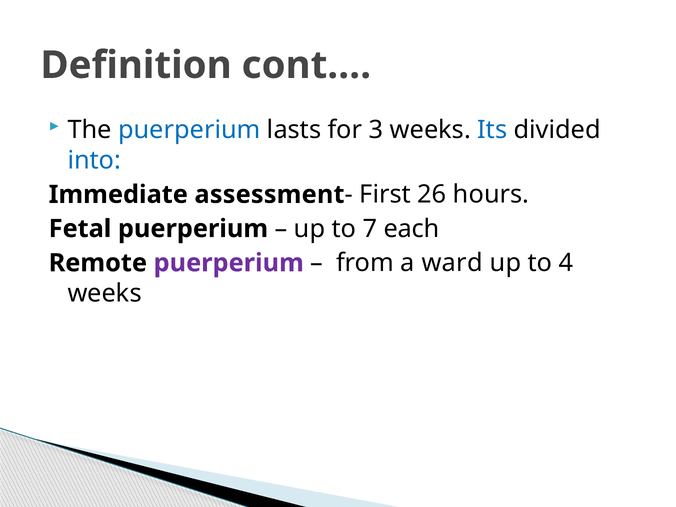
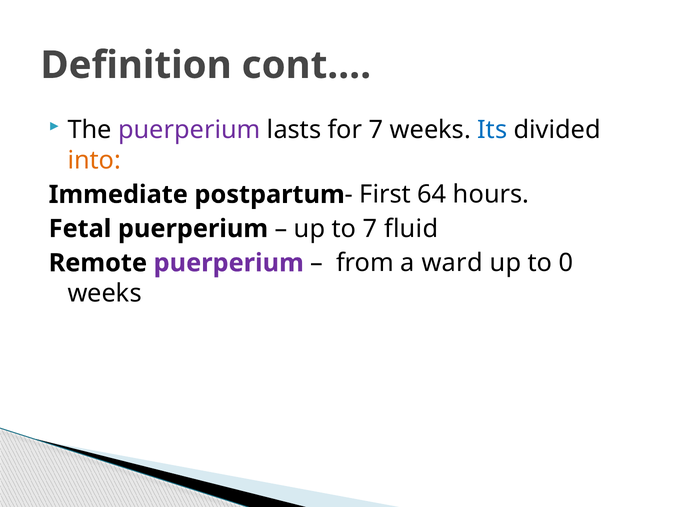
puerperium at (189, 130) colour: blue -> purple
for 3: 3 -> 7
into colour: blue -> orange
assessment: assessment -> postpartum
26: 26 -> 64
each: each -> fluid
4: 4 -> 0
